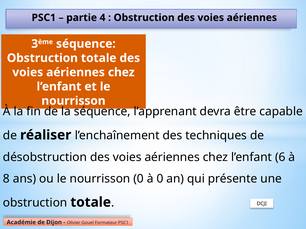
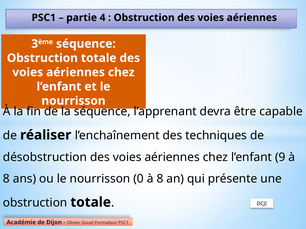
6: 6 -> 9
0 à 0: 0 -> 8
